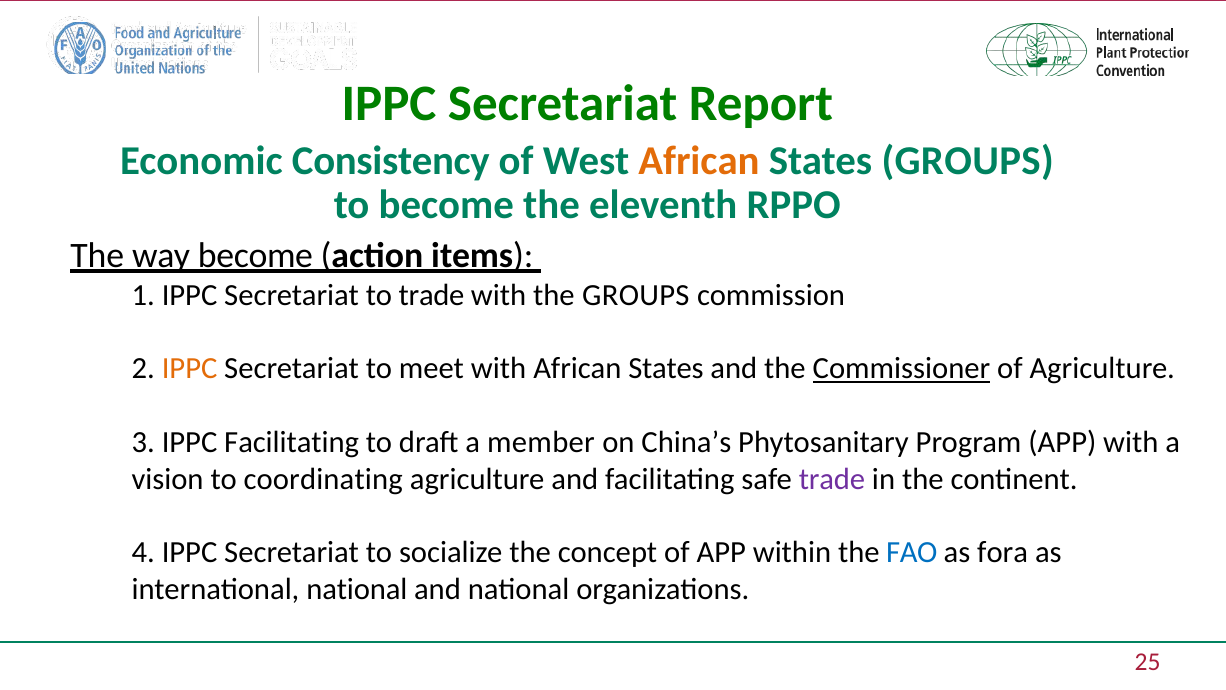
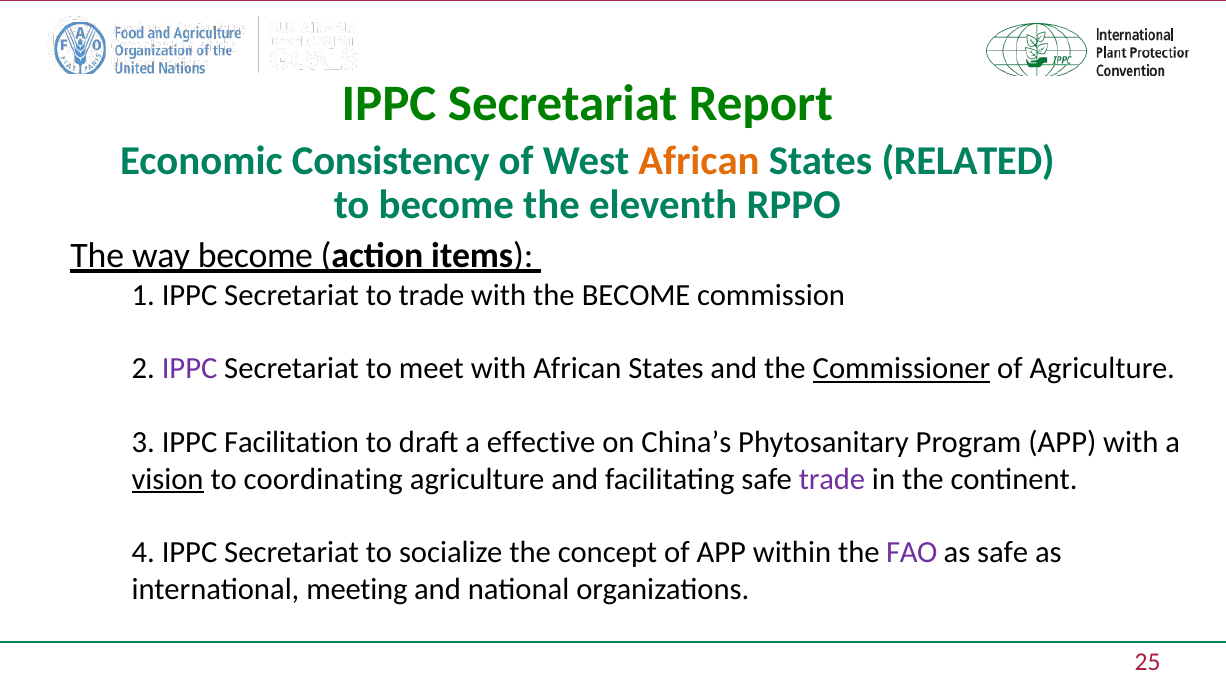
States GROUPS: GROUPS -> RELATED
the GROUPS: GROUPS -> BECOME
IPPC at (190, 368) colour: orange -> purple
IPPC Facilitating: Facilitating -> Facilitation
member: member -> effective
vision underline: none -> present
FAO colour: blue -> purple
as fora: fora -> safe
international national: national -> meeting
